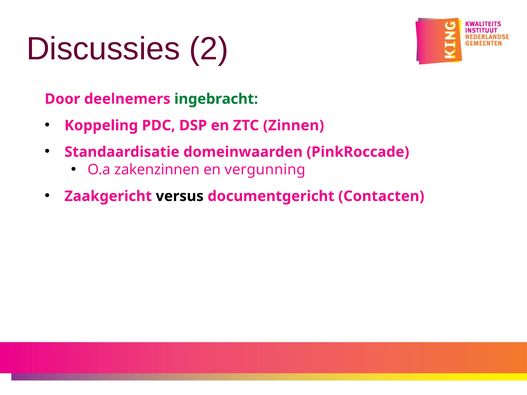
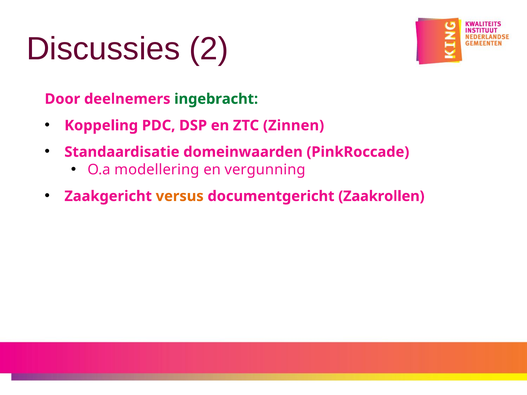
zakenzinnen: zakenzinnen -> modellering
versus colour: black -> orange
Contacten: Contacten -> Zaakrollen
